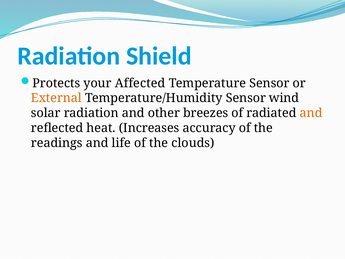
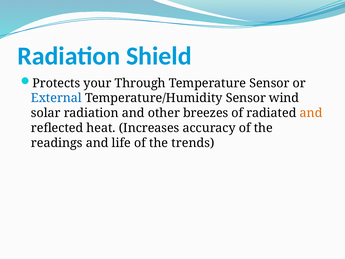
Affected: Affected -> Through
External colour: orange -> blue
clouds: clouds -> trends
